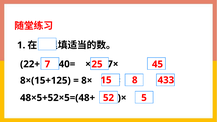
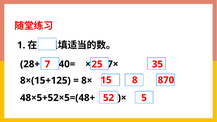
22+: 22+ -> 28+
45: 45 -> 35
433: 433 -> 870
